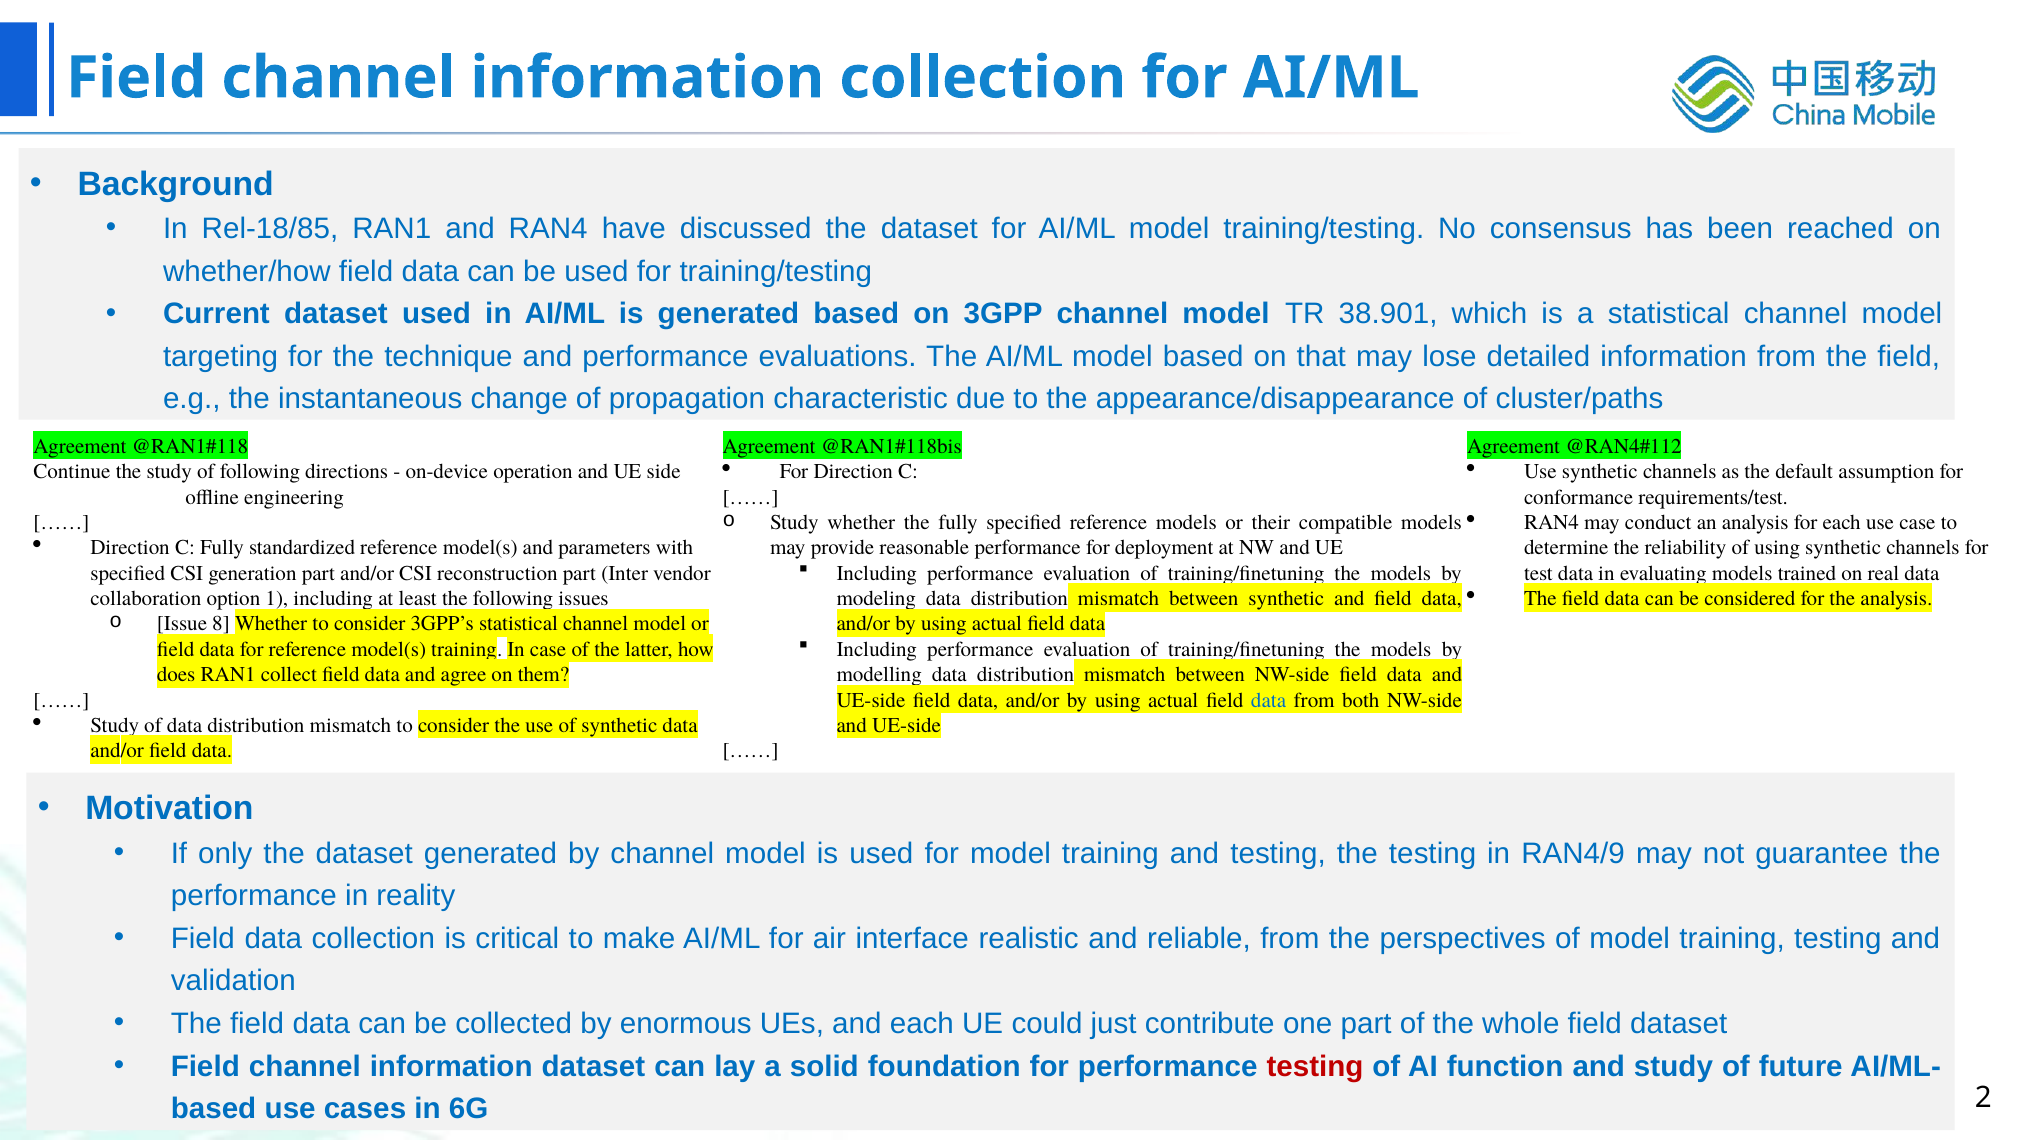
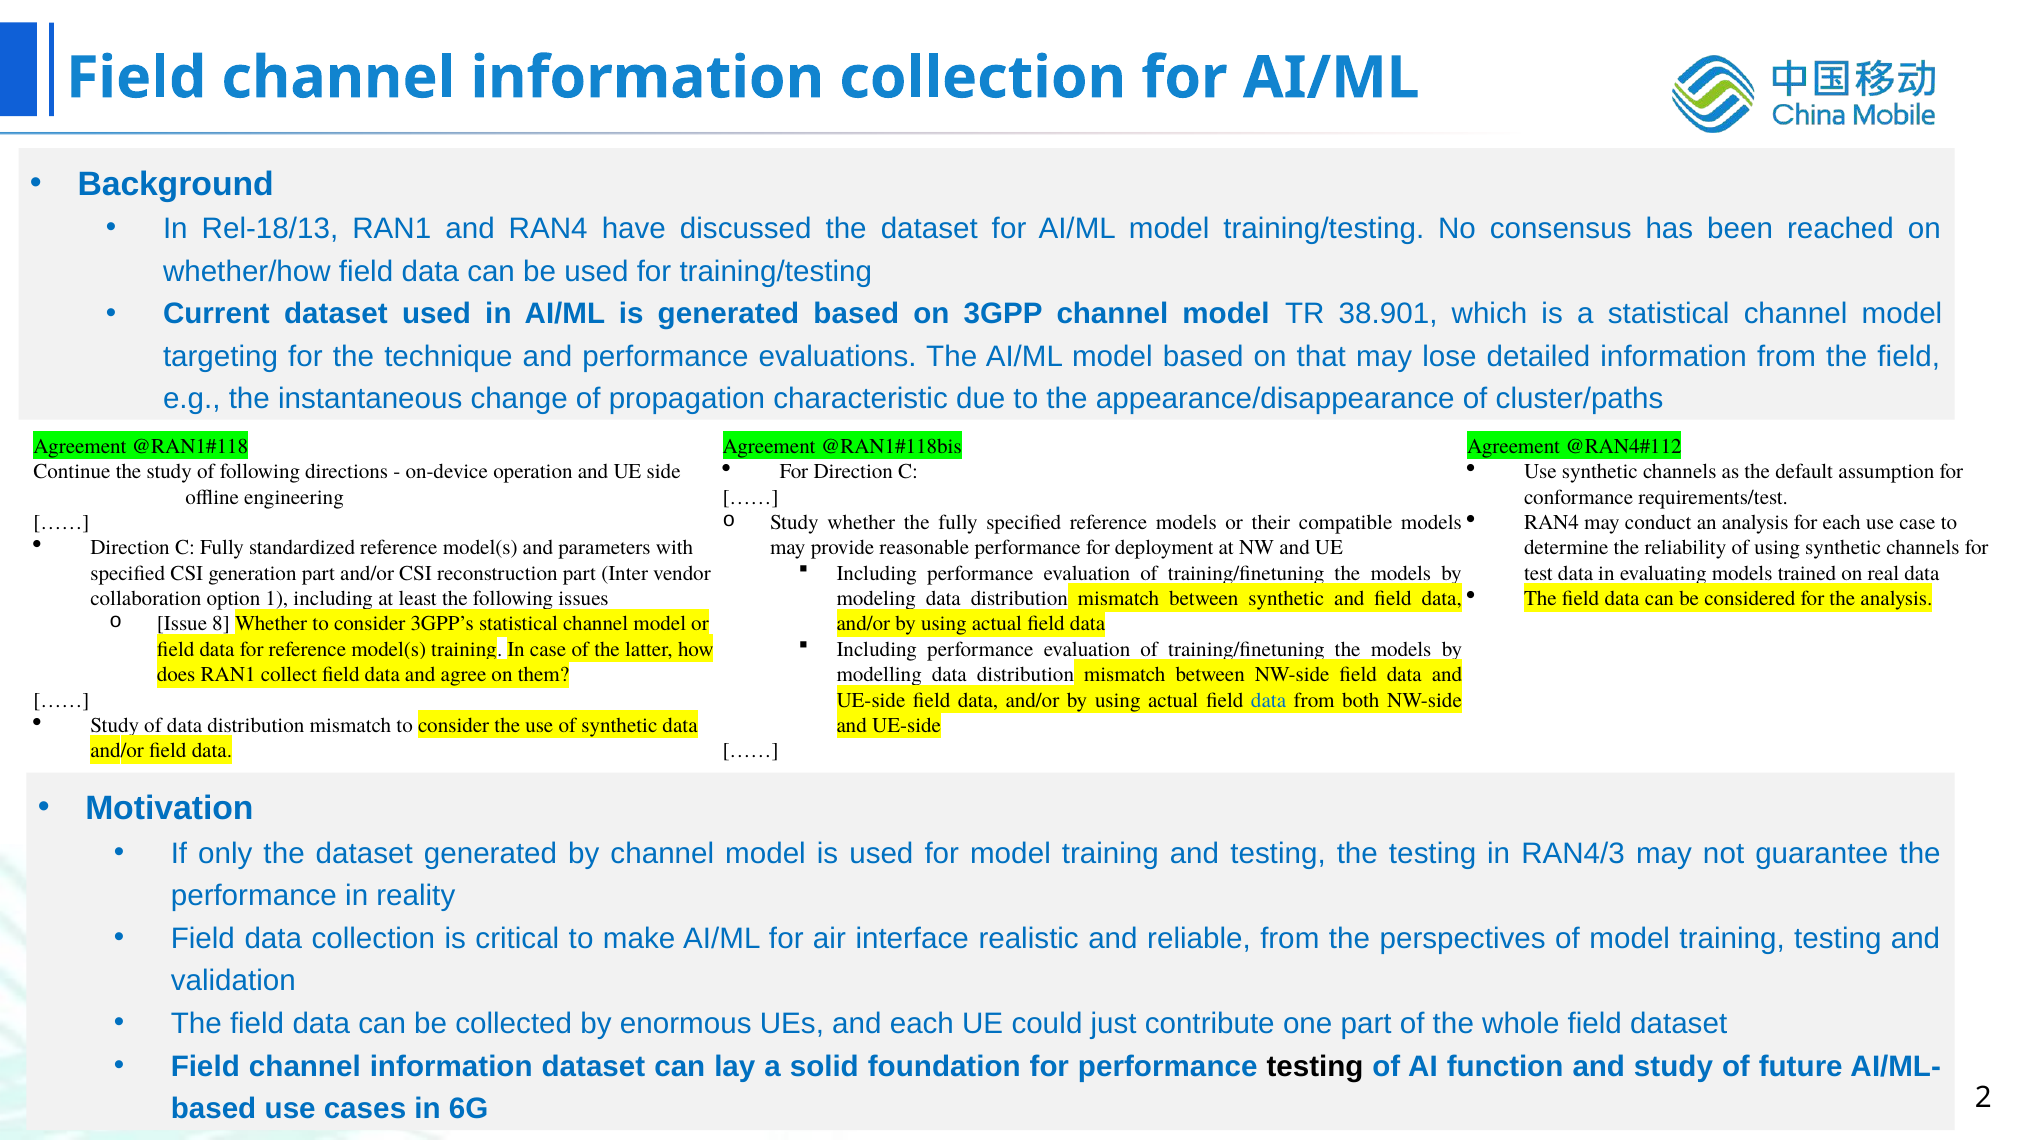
Rel-18/85: Rel-18/85 -> Rel-18/13
RAN4/9: RAN4/9 -> RAN4/3
testing at (1315, 1066) colour: red -> black
